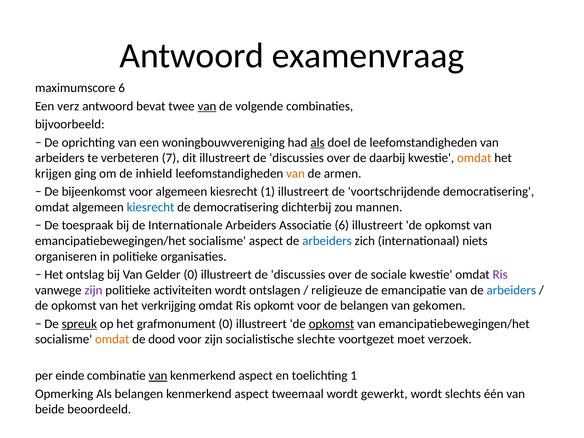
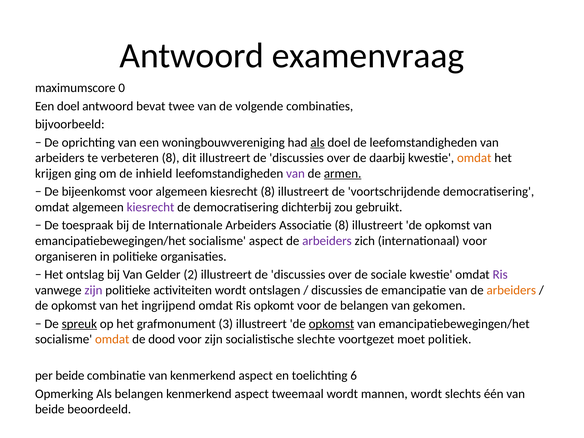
maximumscore 6: 6 -> 0
Een verz: verz -> doel
van at (207, 106) underline: present -> none
verbeteren 7: 7 -> 8
van at (295, 174) colour: orange -> purple
armen underline: none -> present
kiesrecht 1: 1 -> 8
kiesrecht at (151, 207) colour: blue -> purple
mannen: mannen -> gebruikt
Associatie 6: 6 -> 8
arbeiders at (327, 241) colour: blue -> purple
internationaal niets: niets -> voor
Gelder 0: 0 -> 2
religieuze at (337, 290): religieuze -> discussies
arbeiders at (511, 290) colour: blue -> orange
verkrijging: verkrijging -> ingrijpend
grafmonument 0: 0 -> 3
verzoek: verzoek -> politiek
per einde: einde -> beide
van at (158, 376) underline: present -> none
toelichting 1: 1 -> 6
gewerkt: gewerkt -> mannen
